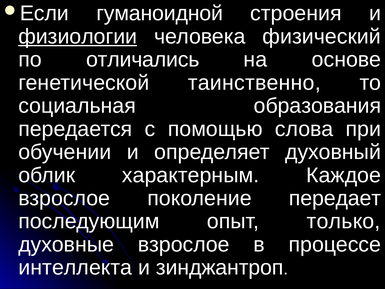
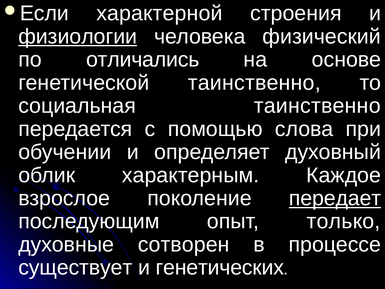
гуманоидной: гуманоидной -> характерной
социальная образования: образования -> таинственно
передает underline: none -> present
духовные взрослое: взрослое -> сотворен
интеллекта: интеллекта -> существует
зинджантроп: зинджантроп -> генетических
